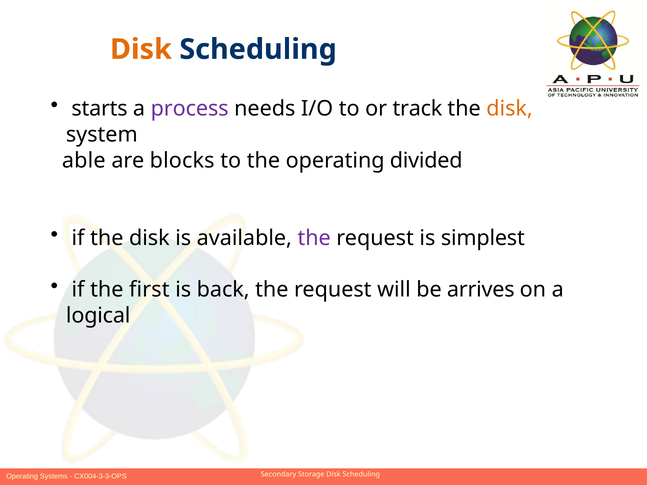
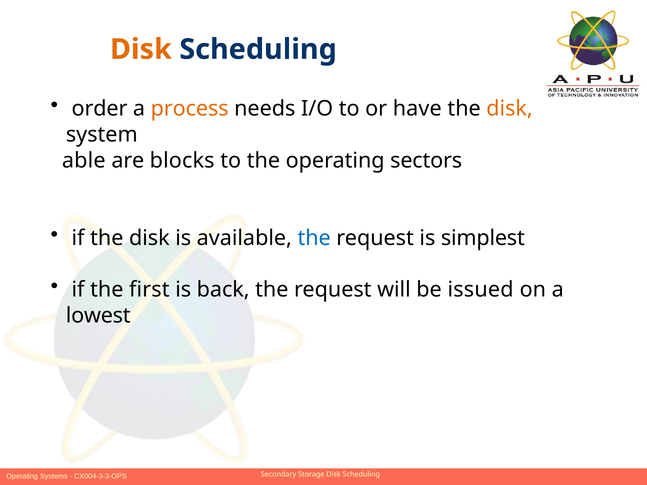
starts: starts -> order
process colour: purple -> orange
track: track -> have
divided: divided -> sectors
the at (314, 238) colour: purple -> blue
arrives: arrives -> issued
logical: logical -> lowest
